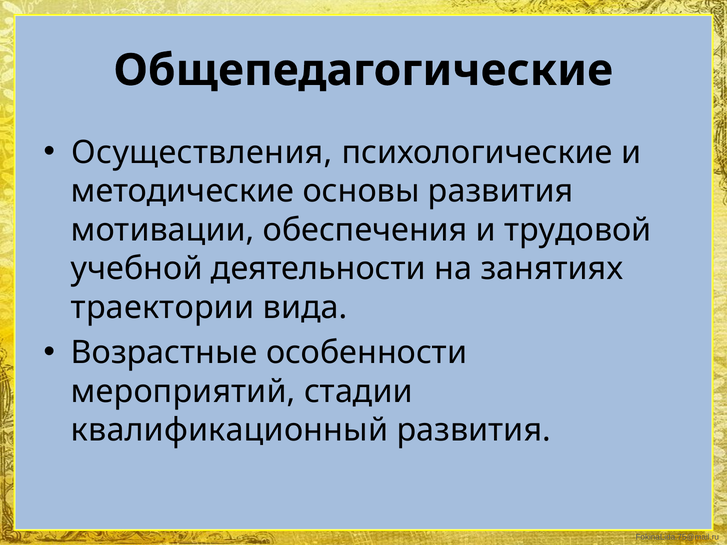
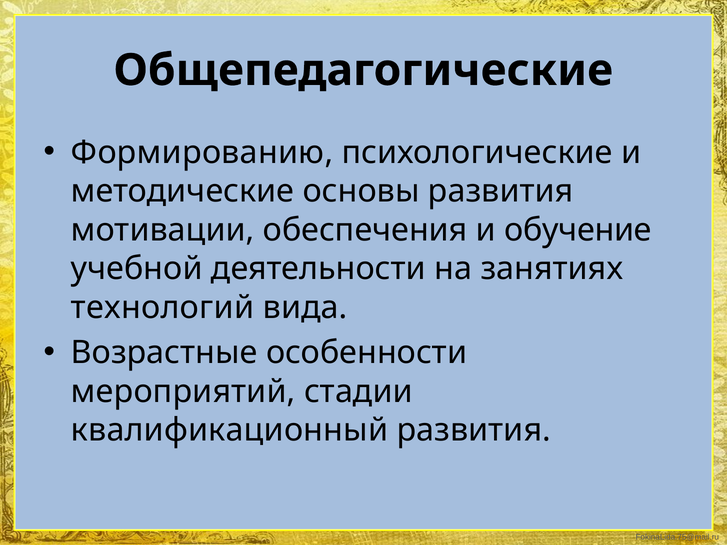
Осуществления: Осуществления -> Формированию
трудовой: трудовой -> обучение
траектории: траектории -> технологий
